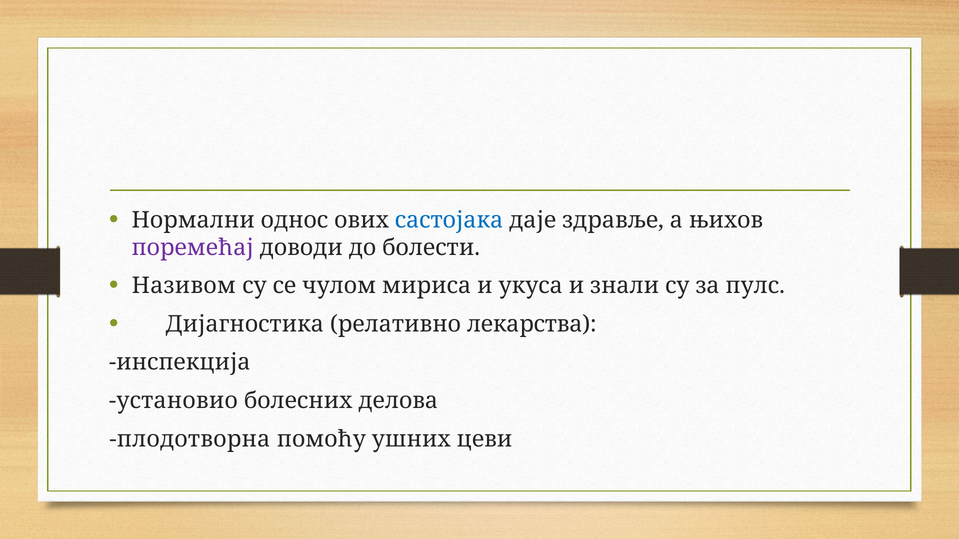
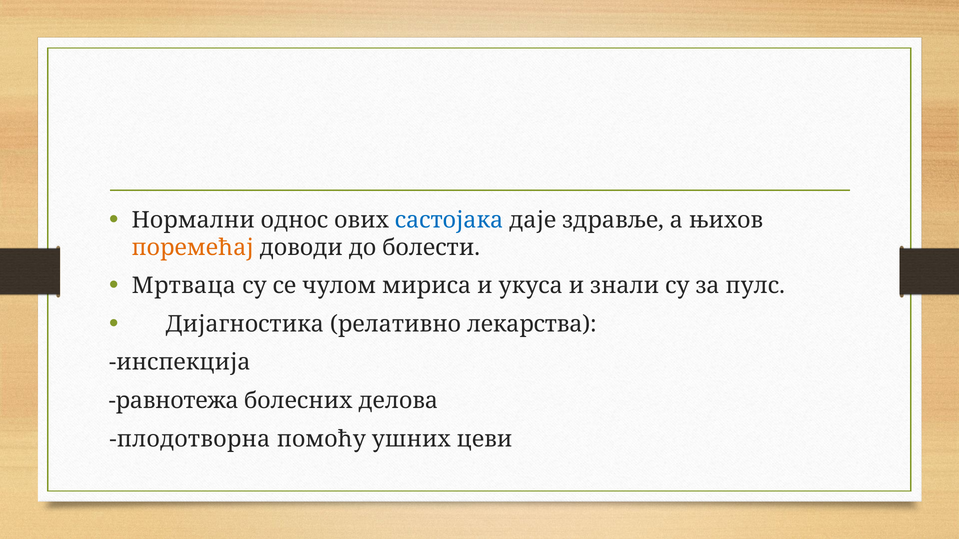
поремећај colour: purple -> orange
Називом: Називом -> Мртваца
установио: установио -> равнотежа
